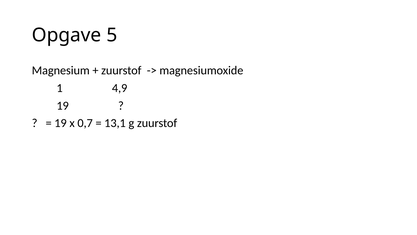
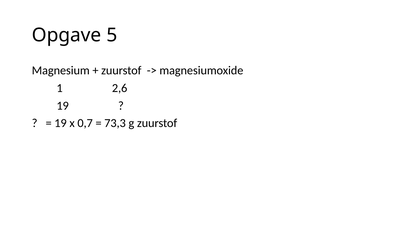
4,9: 4,9 -> 2,6
13,1: 13,1 -> 73,3
